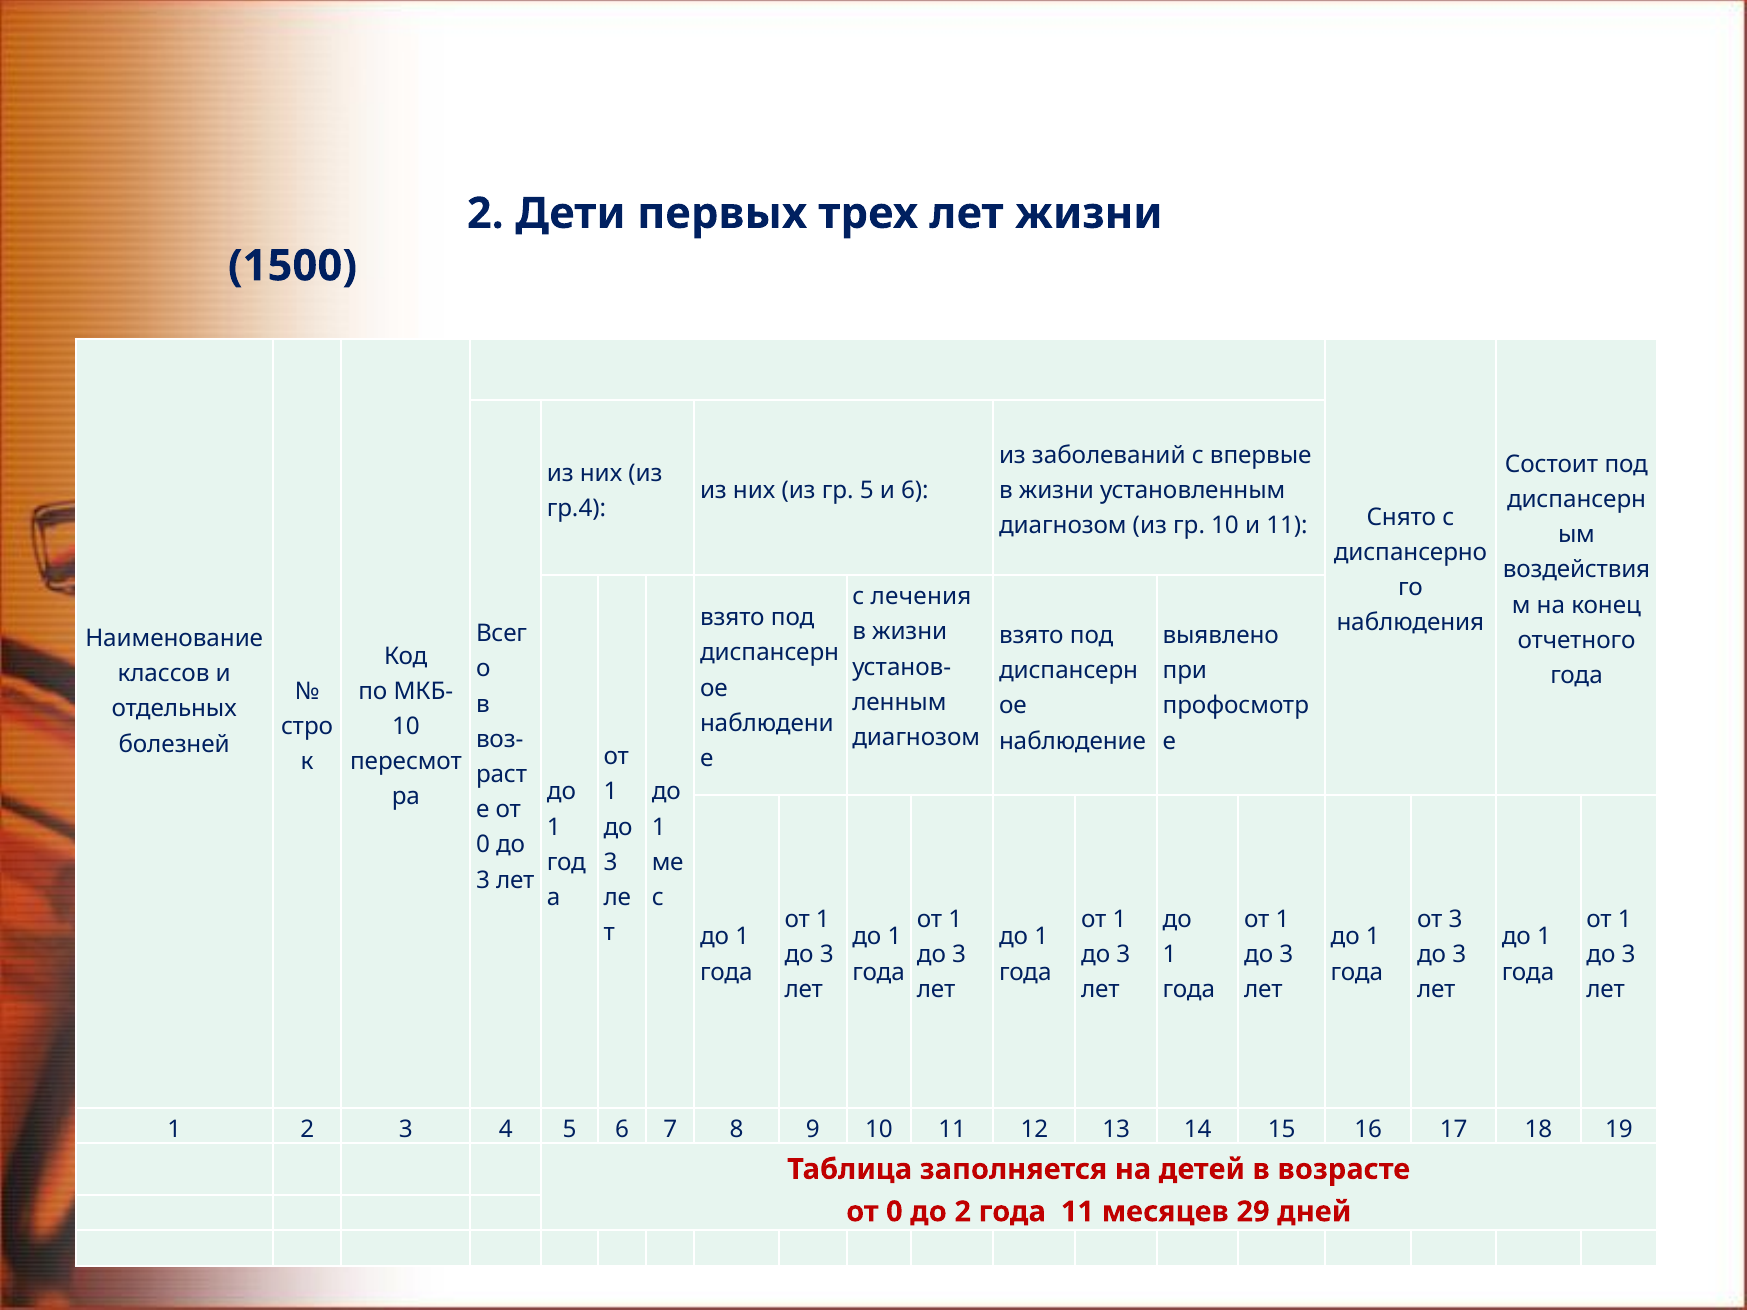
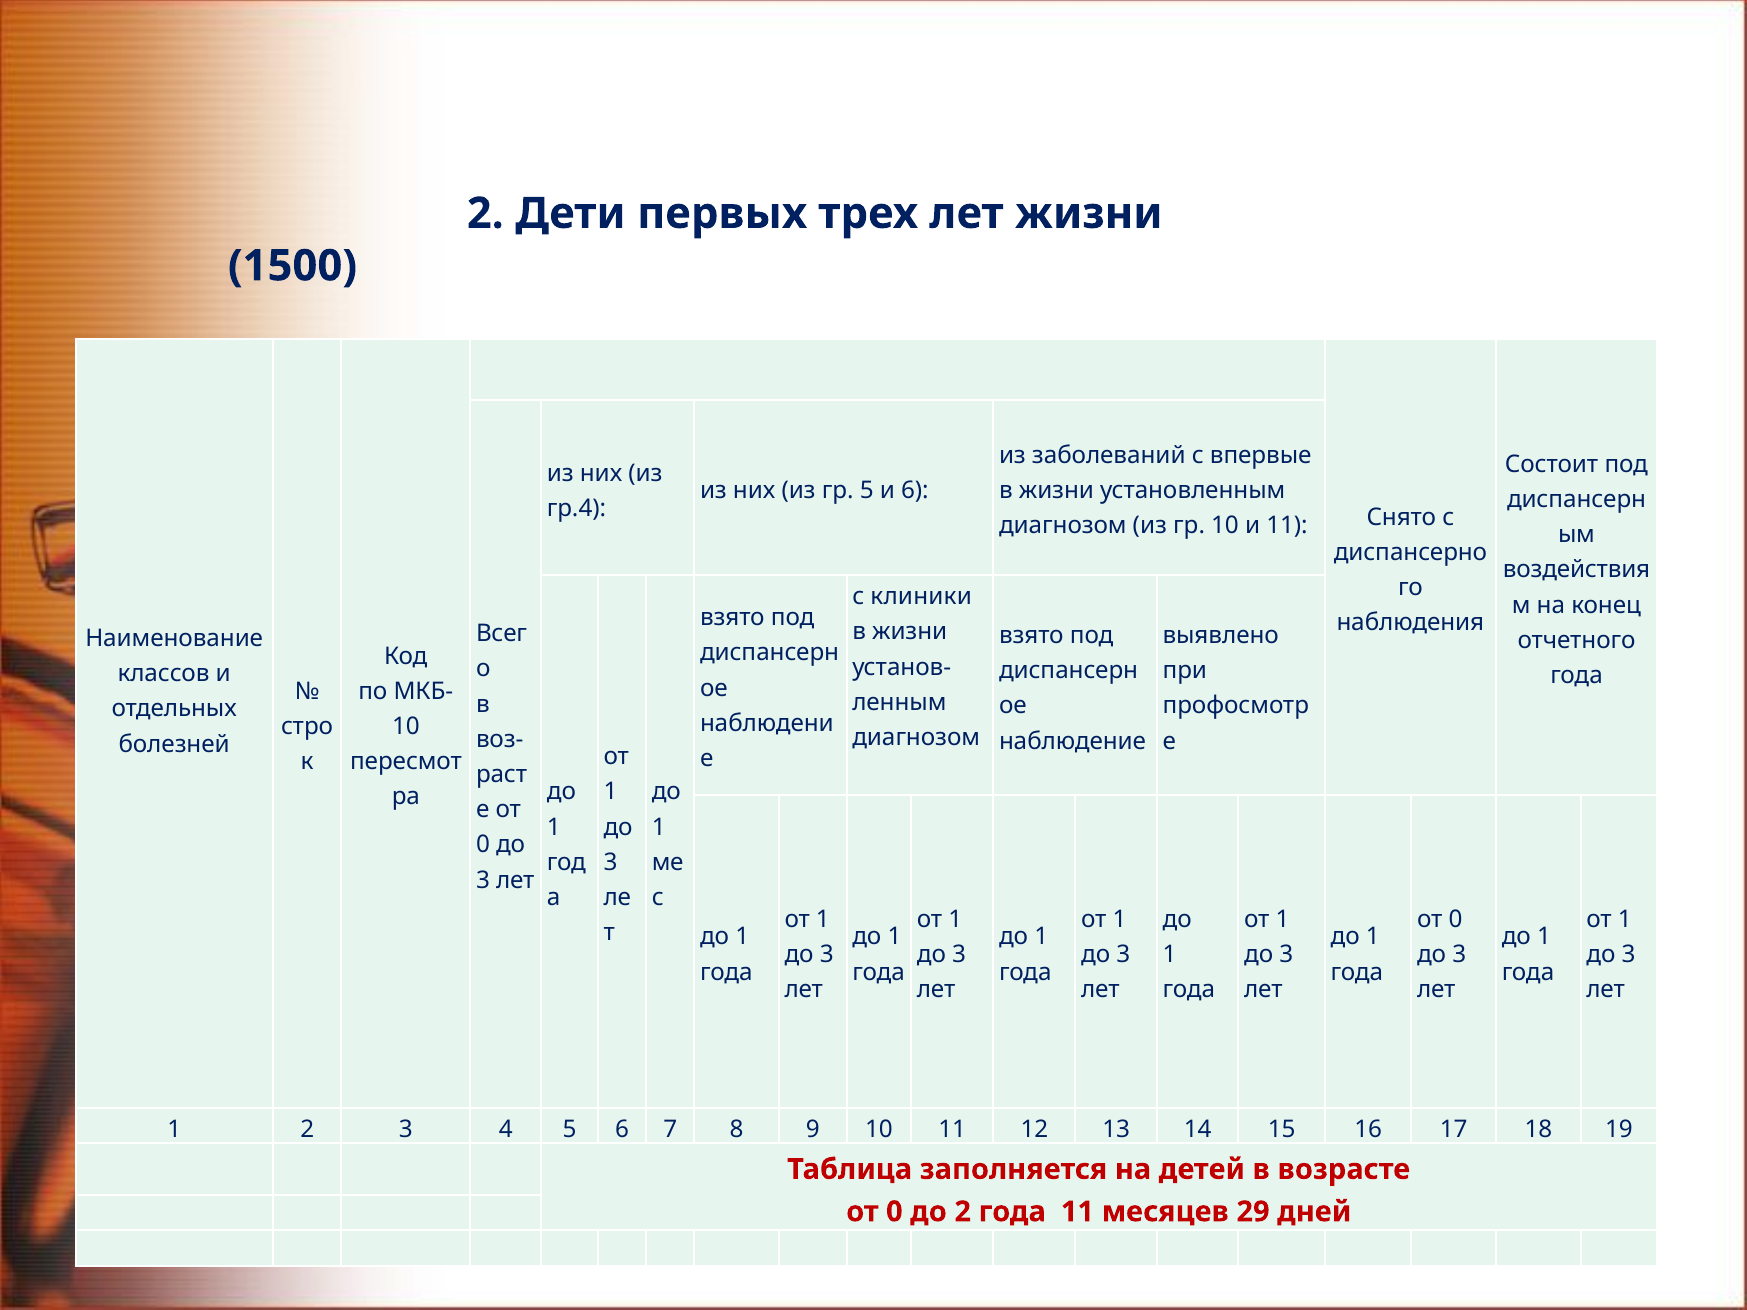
лечения: лечения -> клиники
3 at (1455, 919): 3 -> 0
